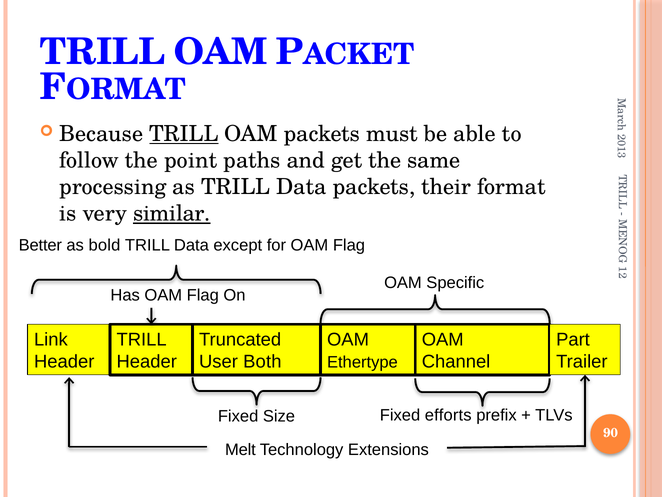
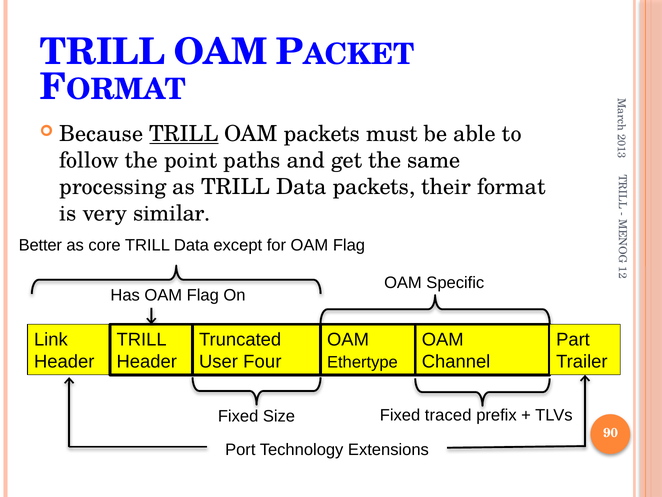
similar underline: present -> none
bold: bold -> core
Both: Both -> Four
efforts: efforts -> traced
Melt: Melt -> Port
